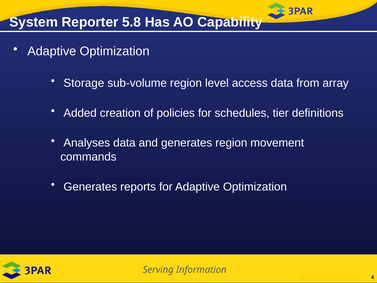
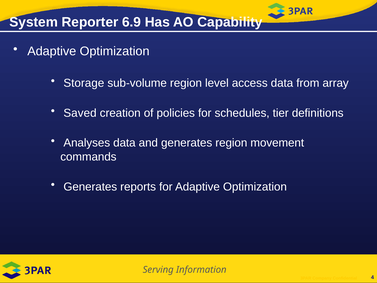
5.8: 5.8 -> 6.9
Added: Added -> Saved
